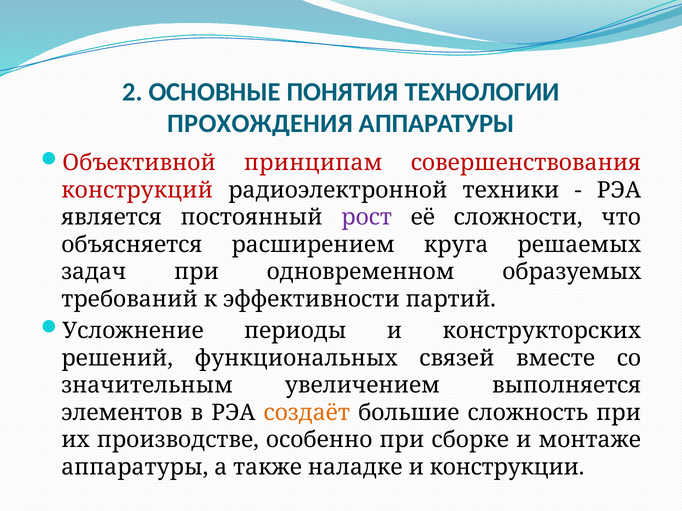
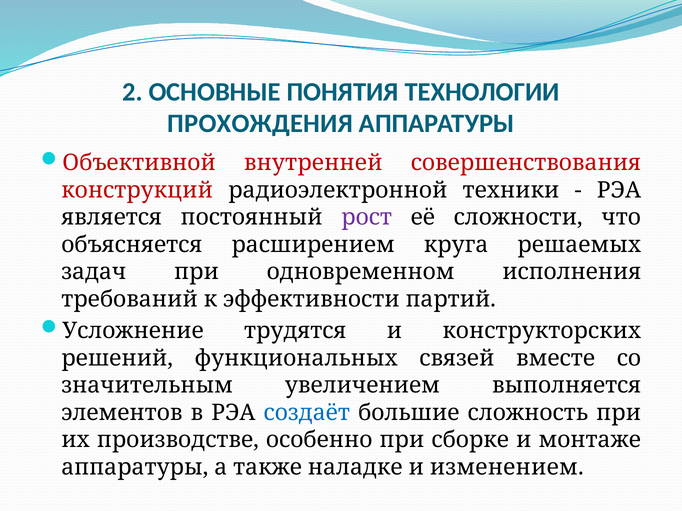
принципам: принципам -> внутренней
образуемых: образуемых -> исполнения
периоды: периоды -> трудятся
создаёт colour: orange -> blue
конструкции: конструкции -> изменением
